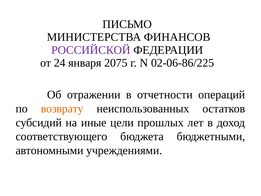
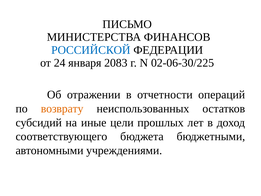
РОССИЙСКОЙ colour: purple -> blue
2075: 2075 -> 2083
02-06-86/225: 02-06-86/225 -> 02-06-30/225
